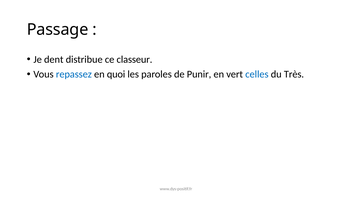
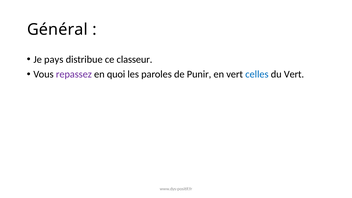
Passage: Passage -> Général
dent: dent -> pays
repassez colour: blue -> purple
du Très: Très -> Vert
